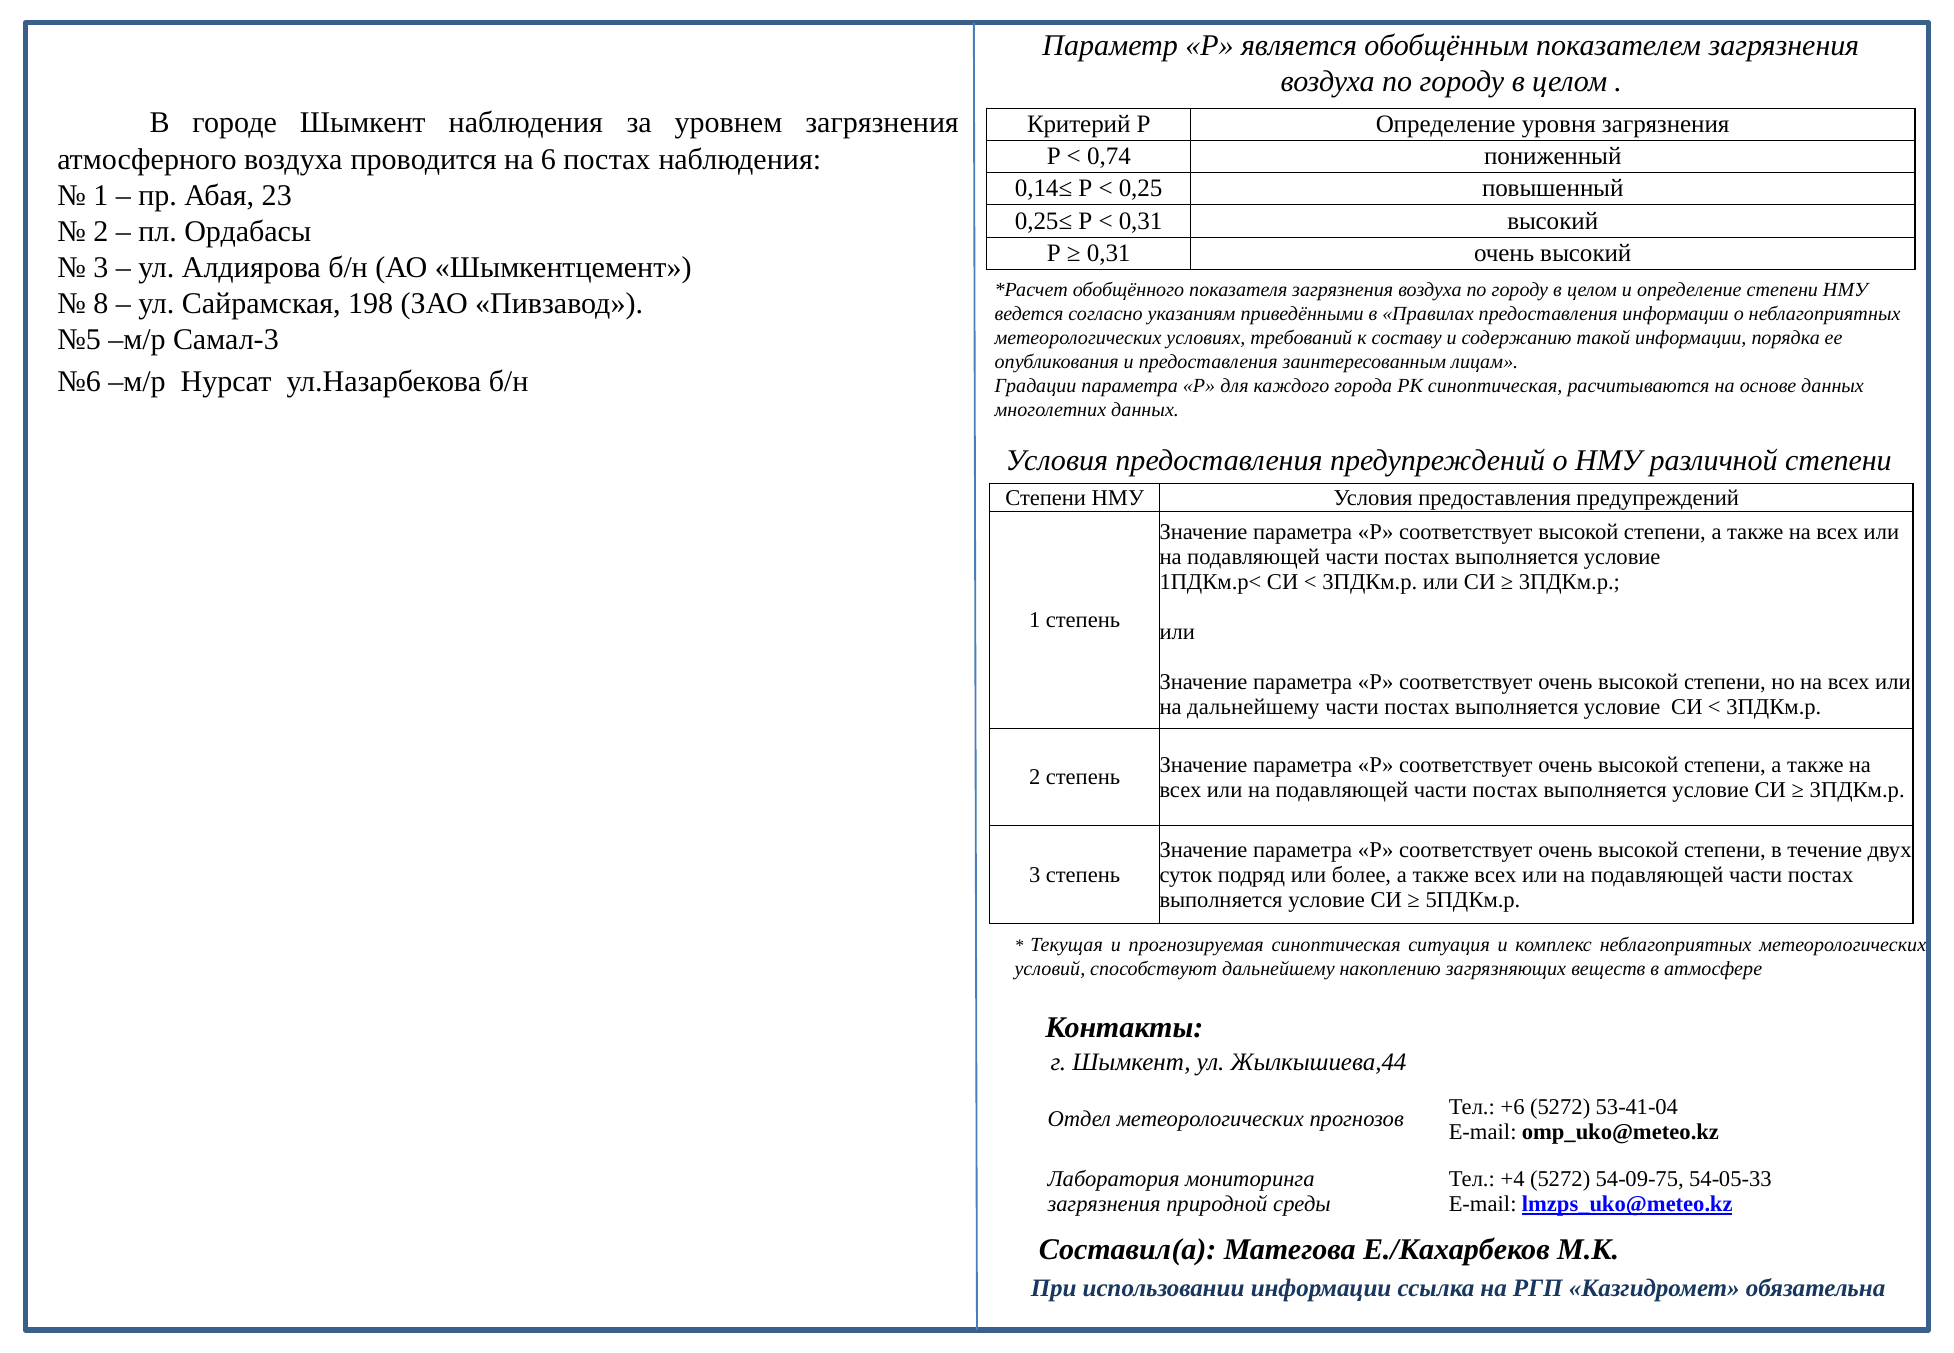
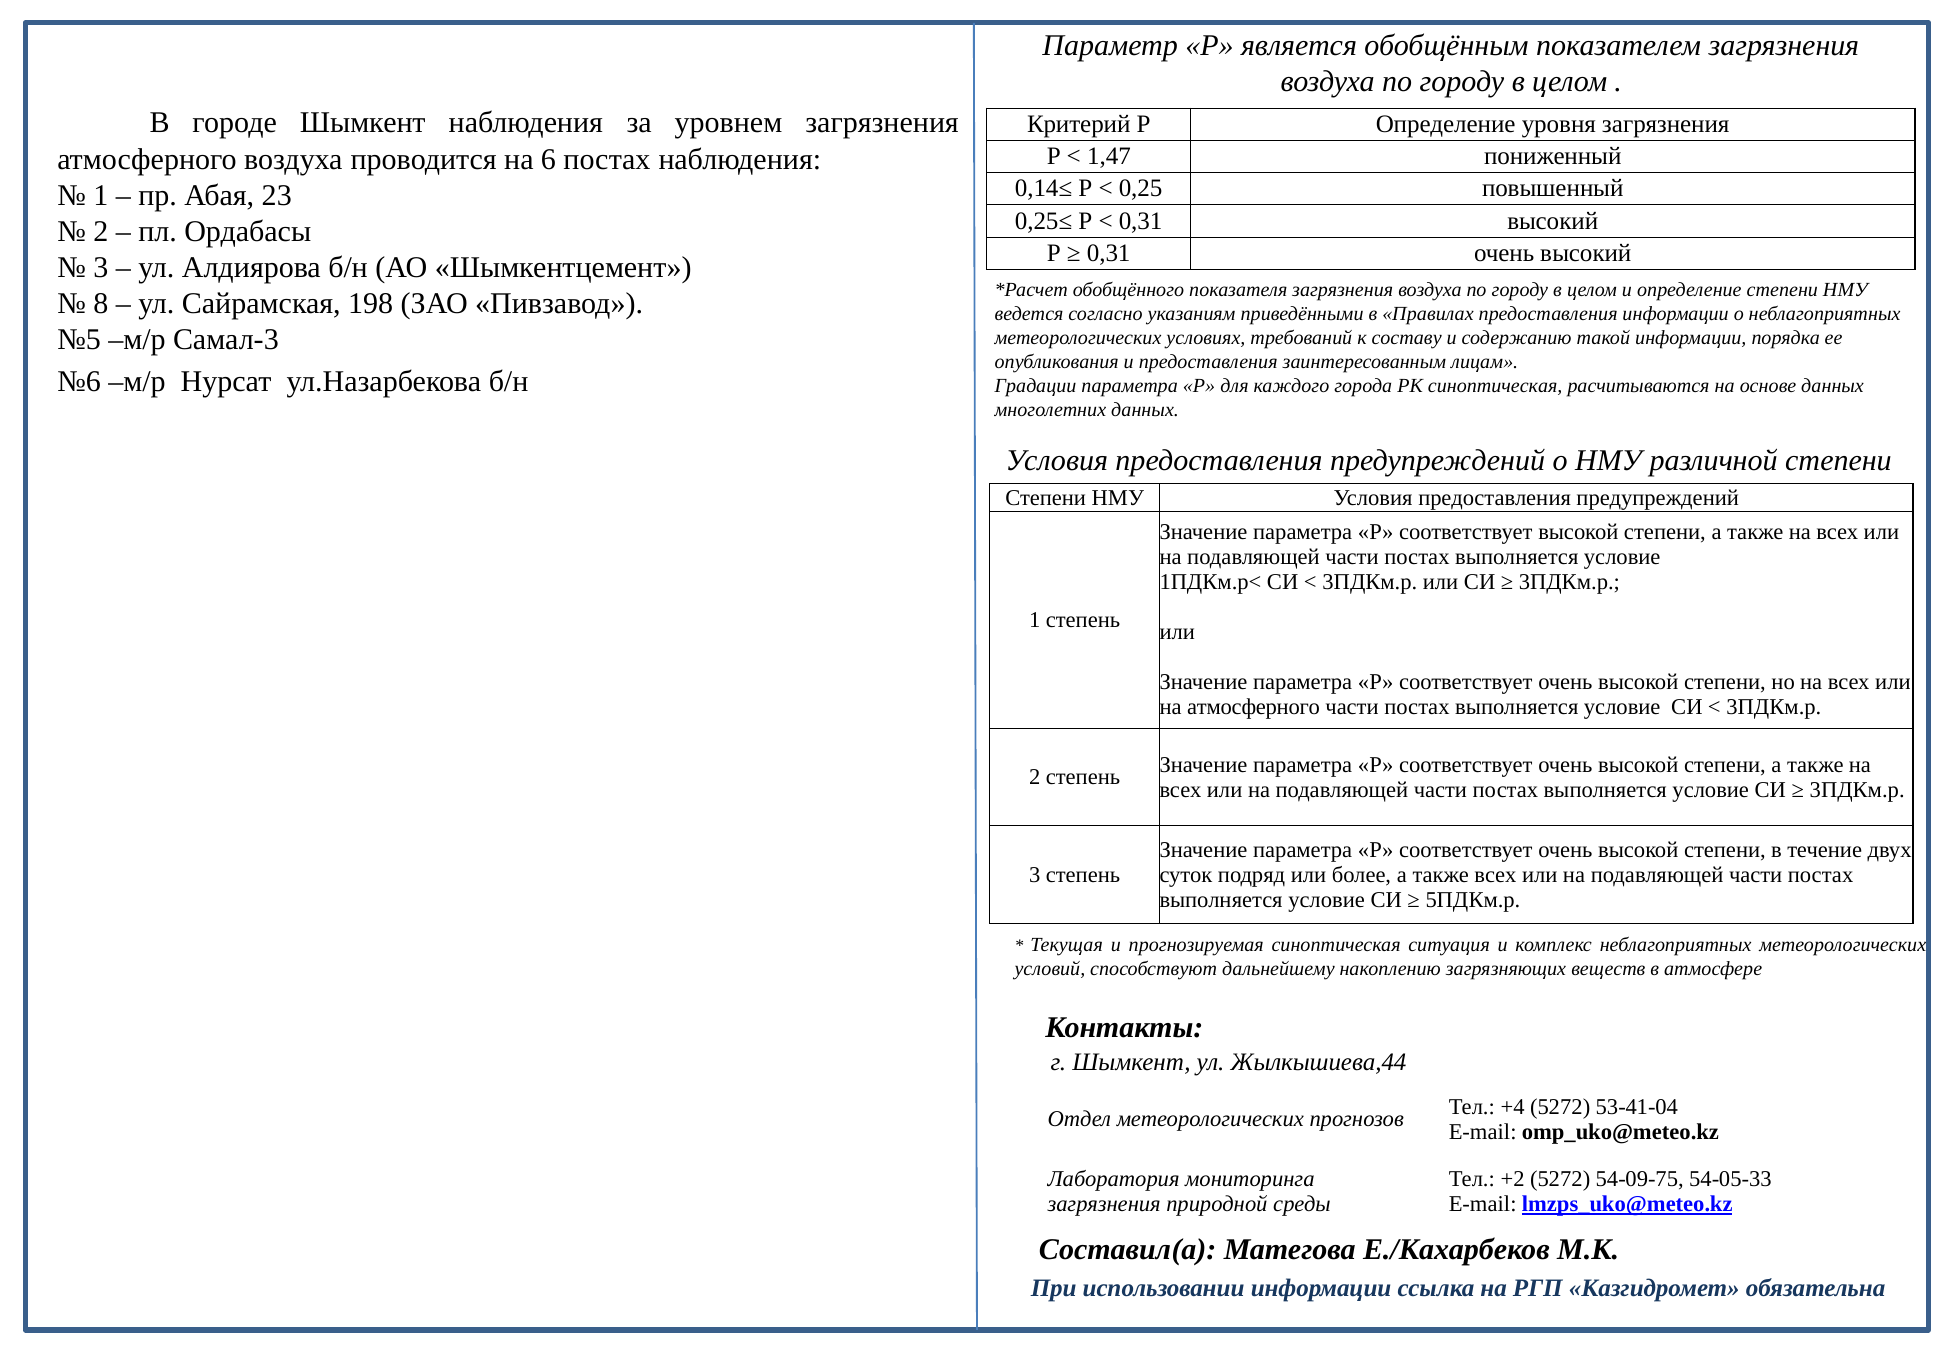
0,74: 0,74 -> 1,47
на дальнейшему: дальнейшему -> атмосферного
+6: +6 -> +4
+4: +4 -> +2
